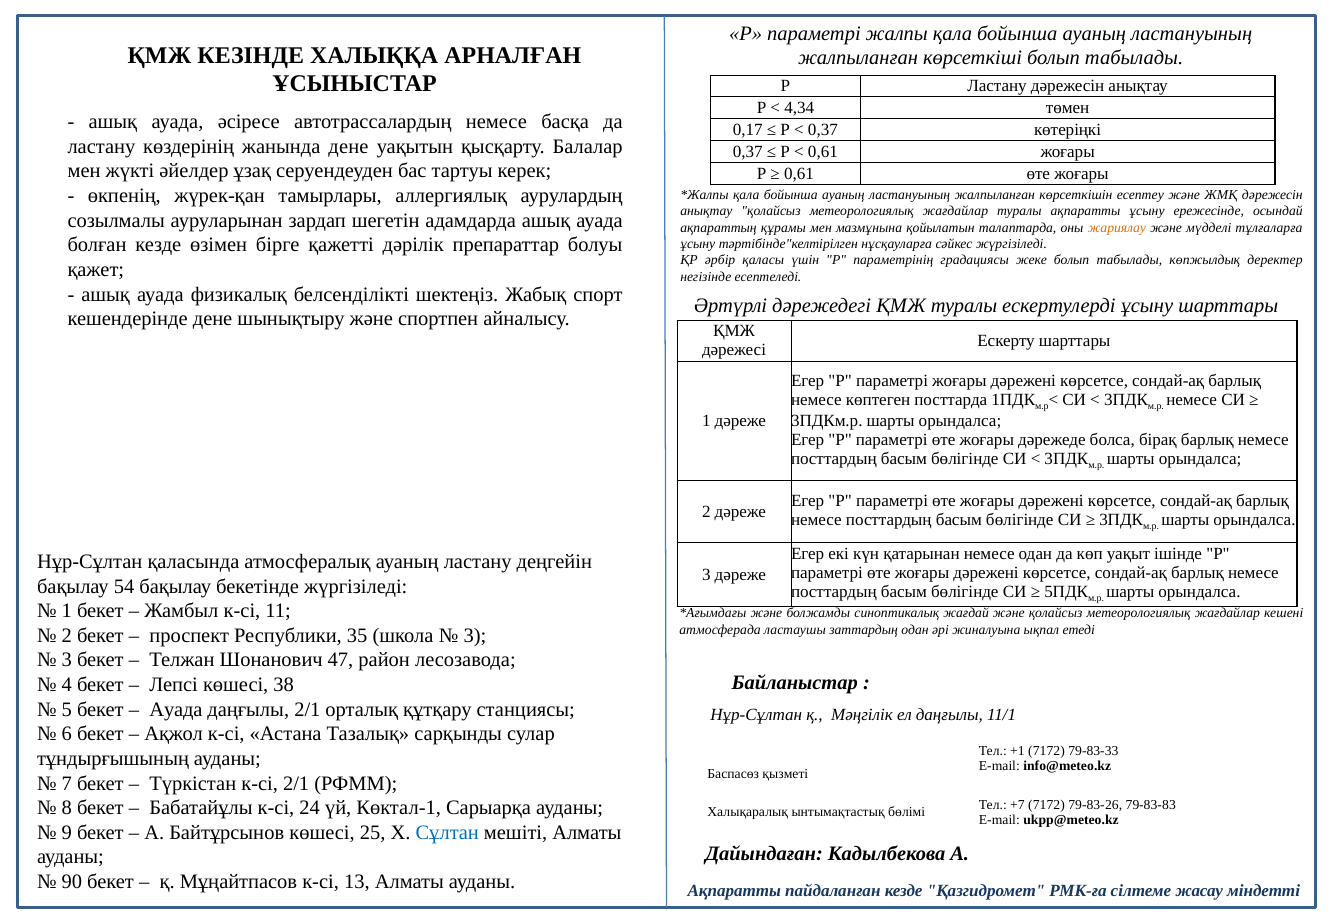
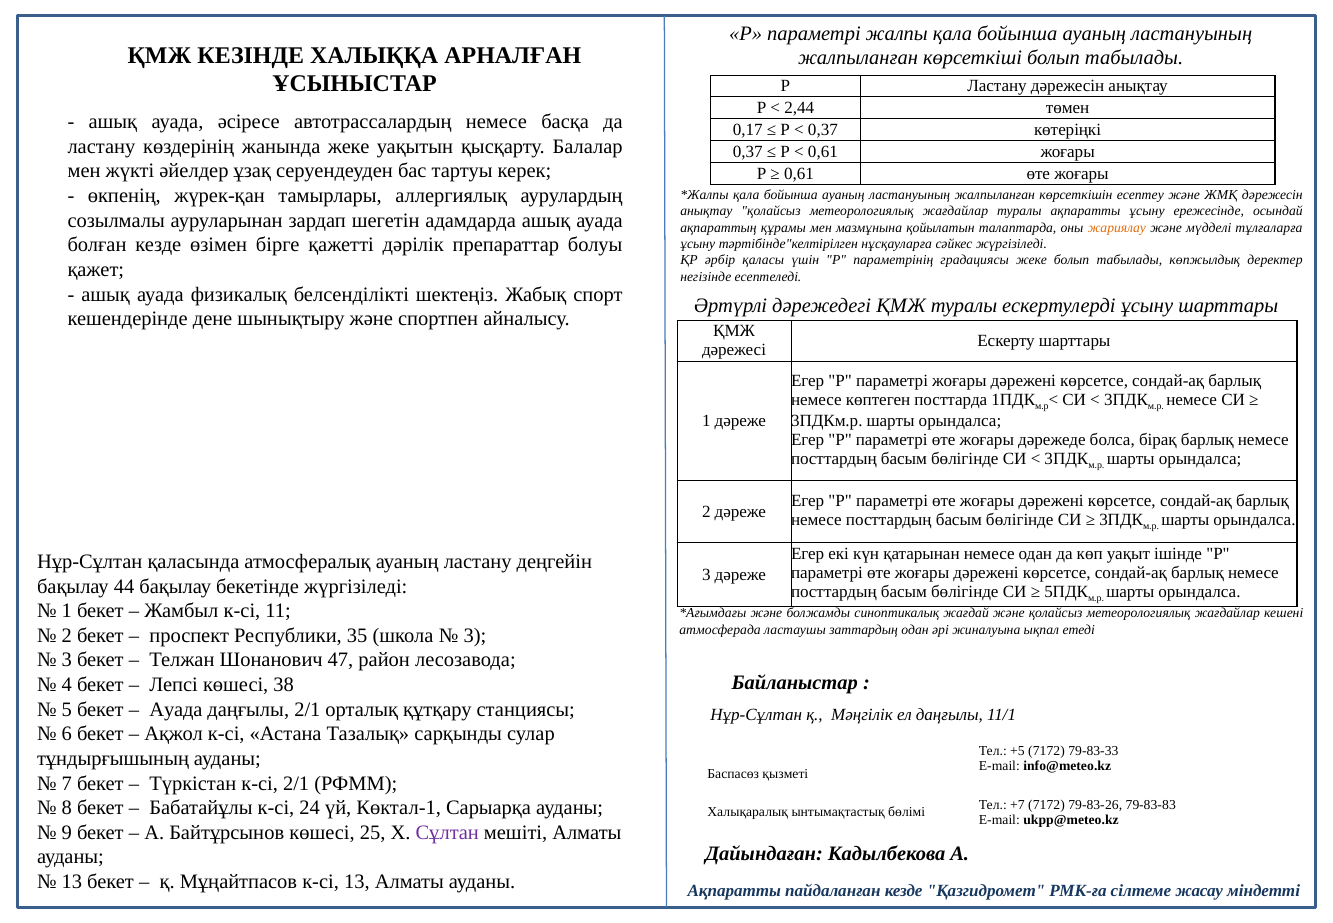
4,34: 4,34 -> 2,44
жанында дене: дене -> жеке
54: 54 -> 44
+1: +1 -> +5
Сұлтан colour: blue -> purple
90 at (72, 882): 90 -> 13
